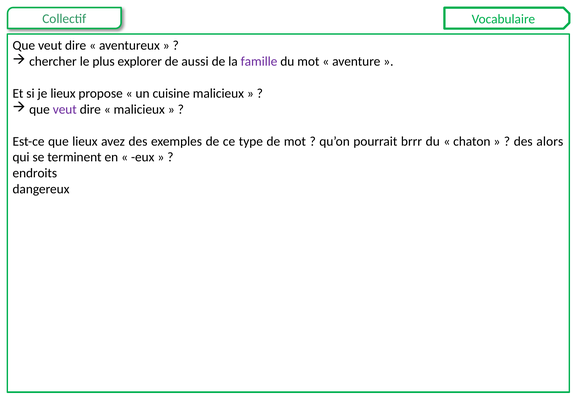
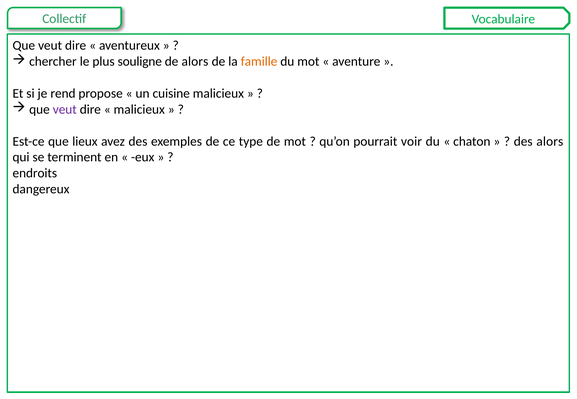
explorer: explorer -> souligne
de aussi: aussi -> alors
famille colour: purple -> orange
je lieux: lieux -> rend
brrr: brrr -> voir
